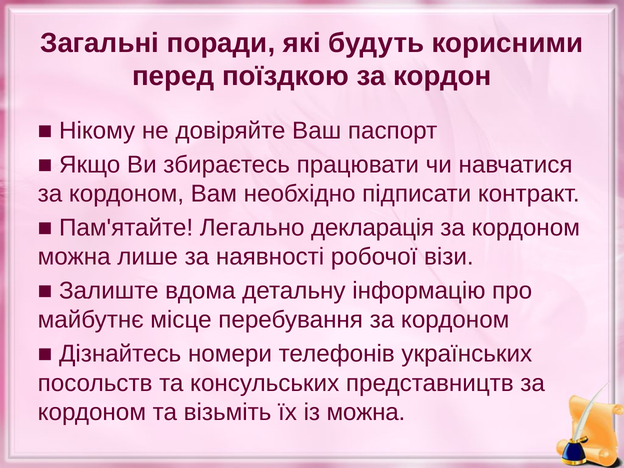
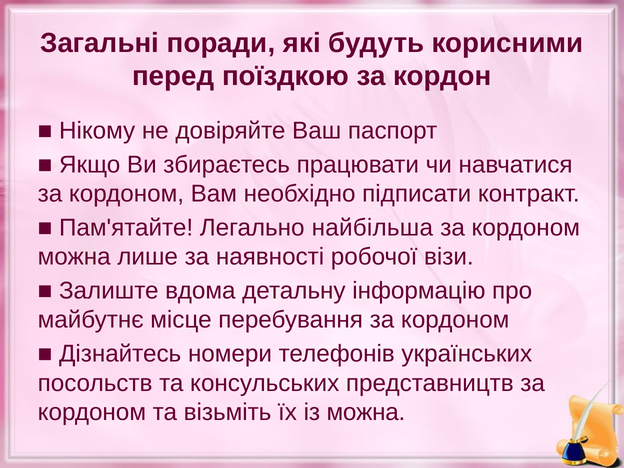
декларація: декларація -> найбільша
